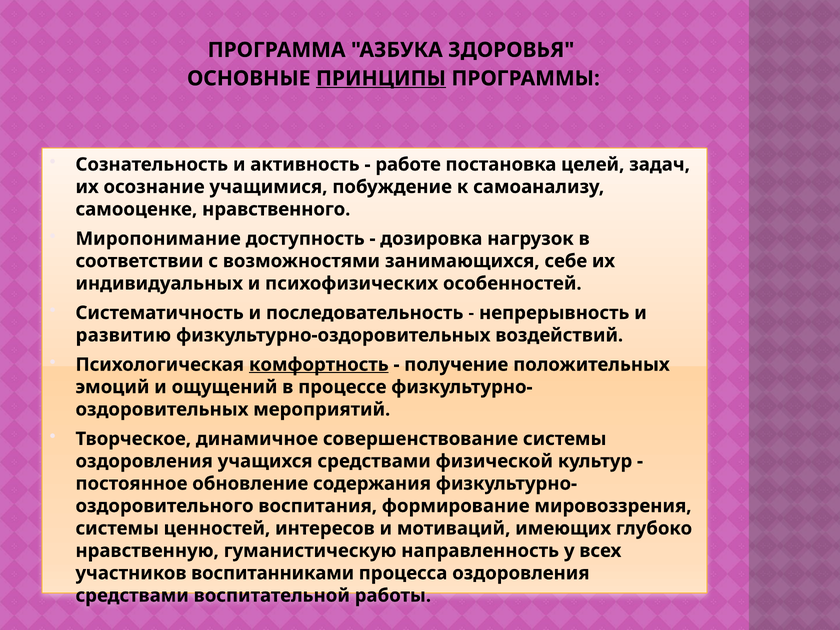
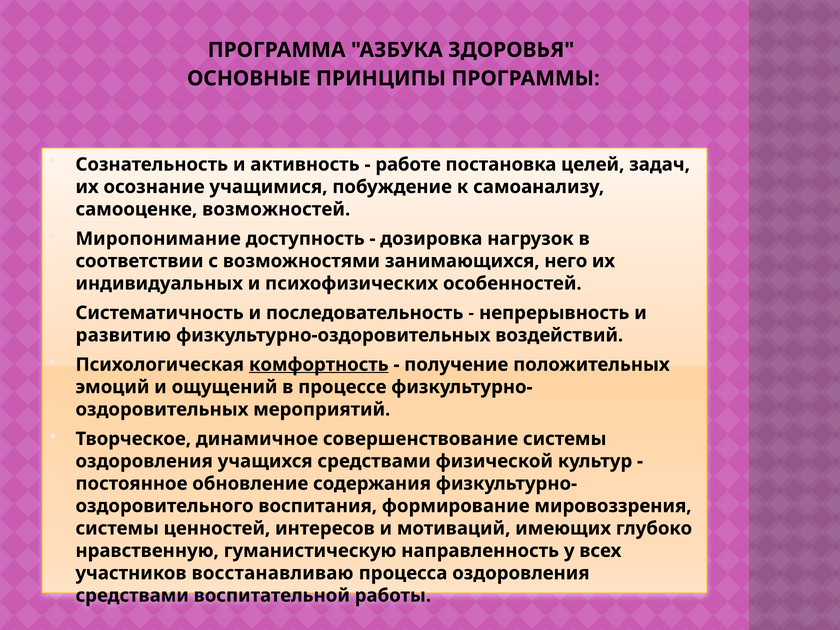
ПРИНЦИПЫ underline: present -> none
нравственного: нравственного -> возможностей
себе: себе -> него
воспитанниками: воспитанниками -> восстанавливаю
